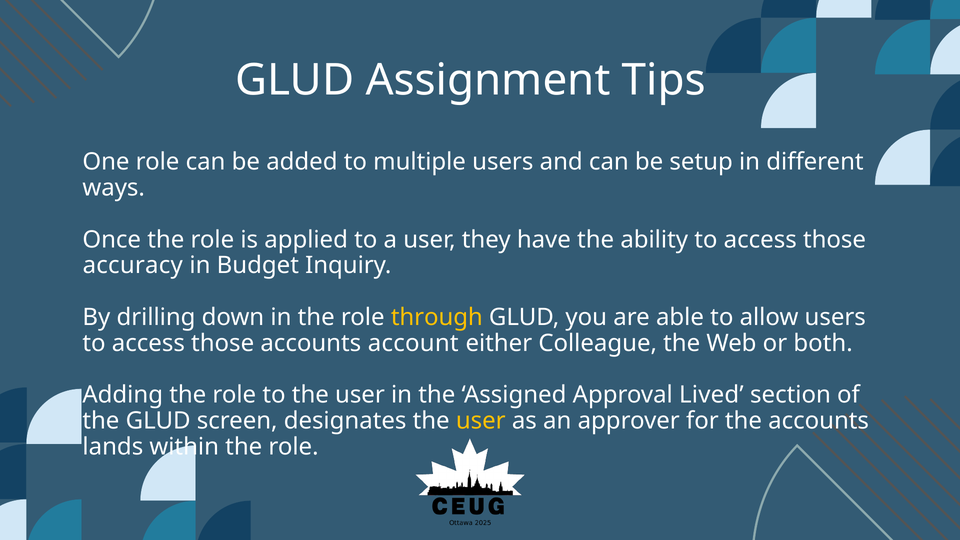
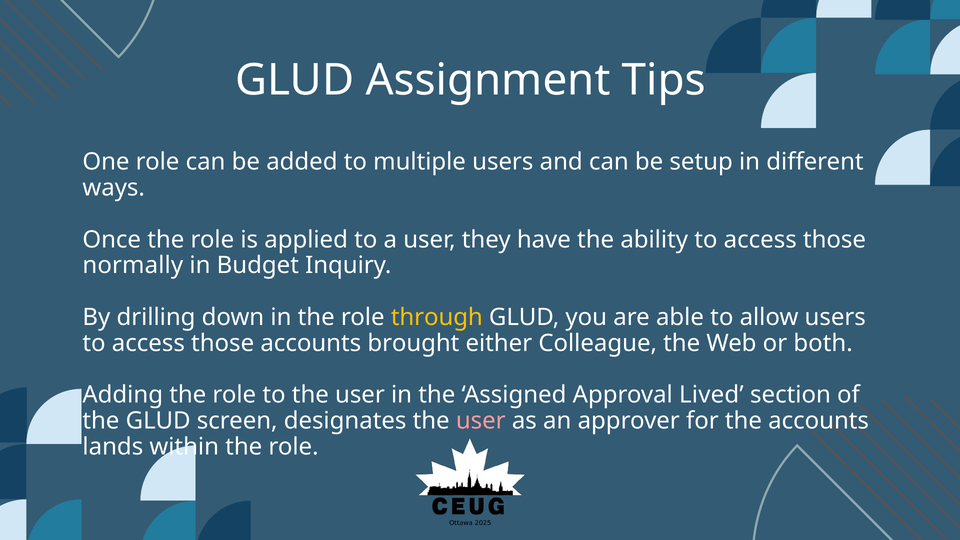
accuracy: accuracy -> normally
account: account -> brought
user at (481, 421) colour: yellow -> pink
